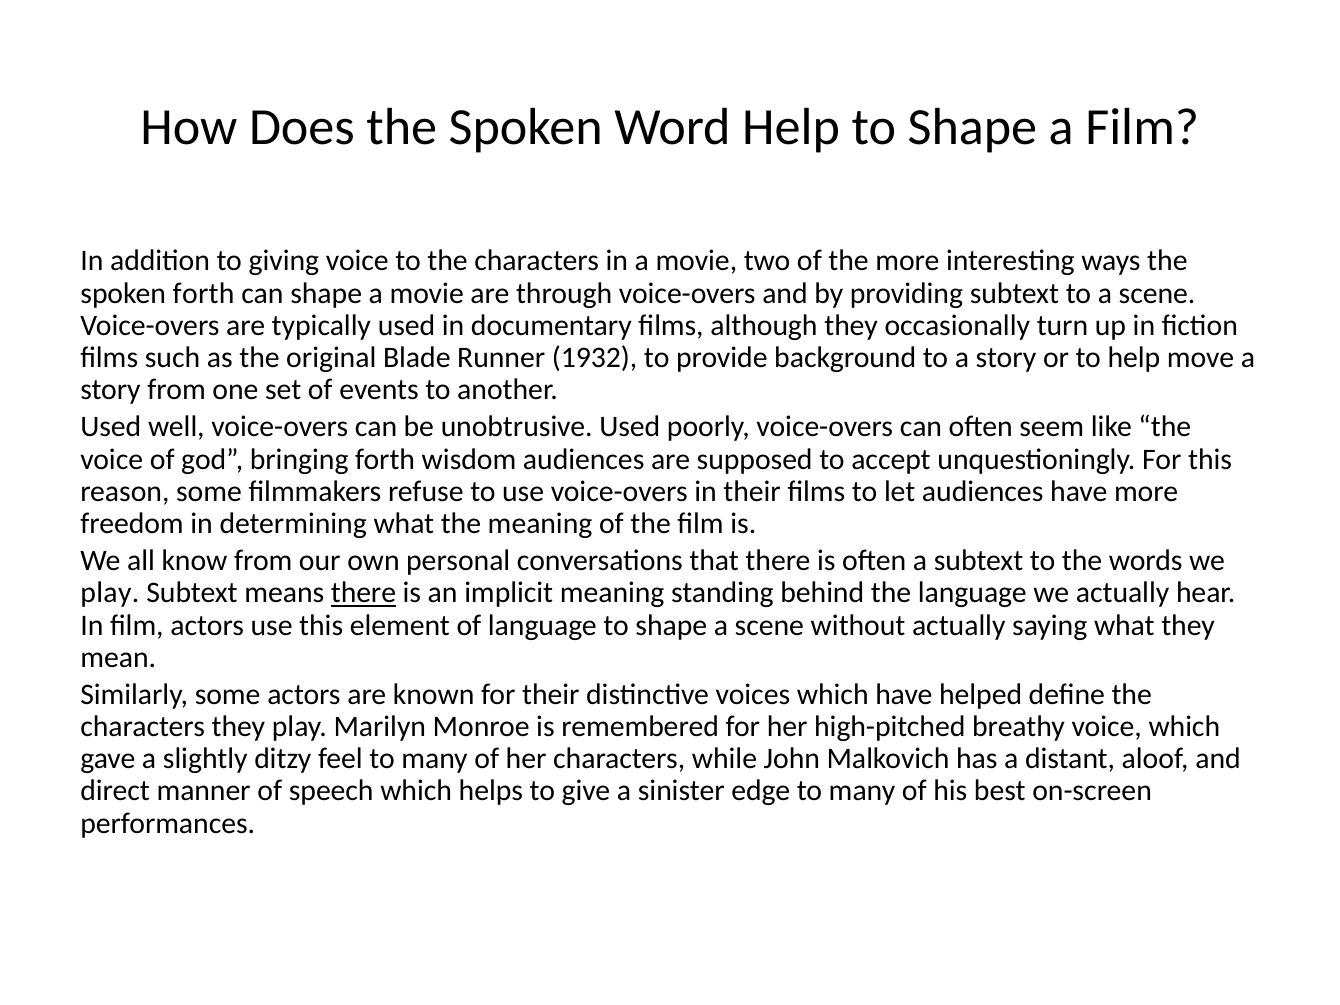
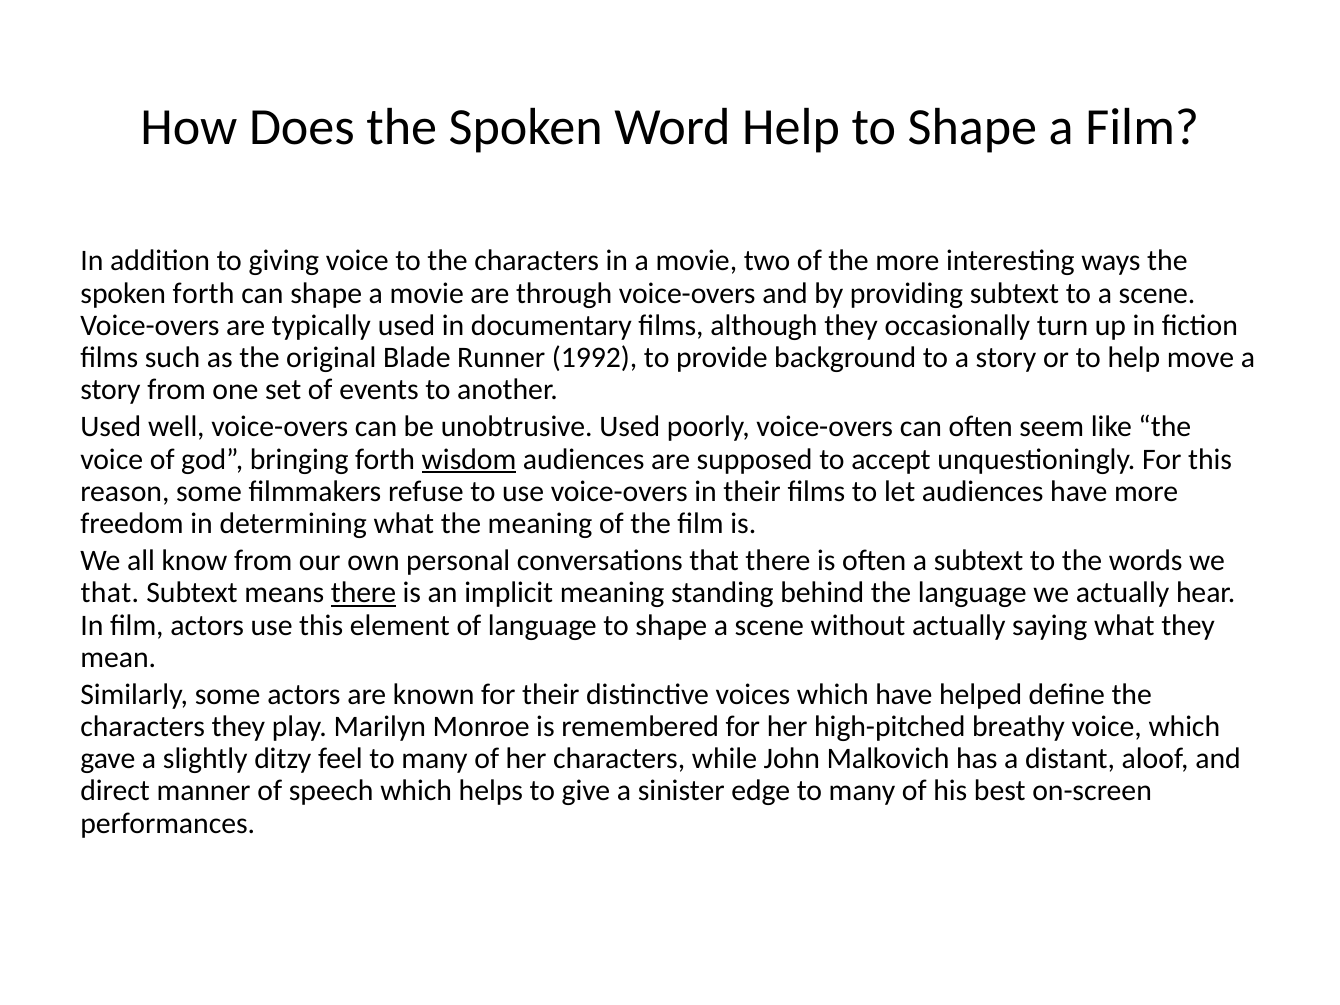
1932: 1932 -> 1992
wisdom underline: none -> present
play at (110, 593): play -> that
